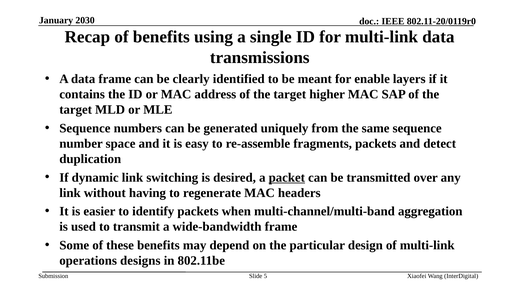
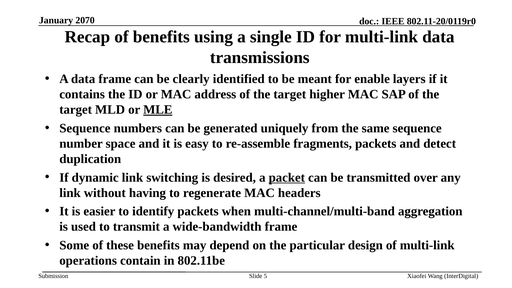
2030: 2030 -> 2070
MLE underline: none -> present
designs: designs -> contain
